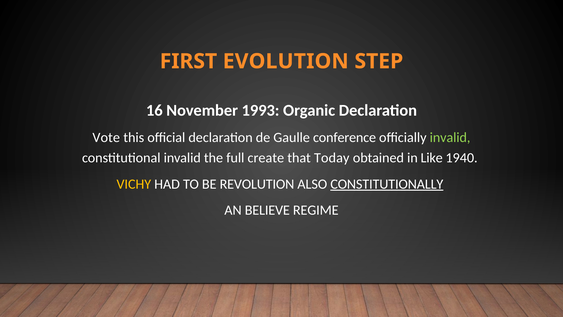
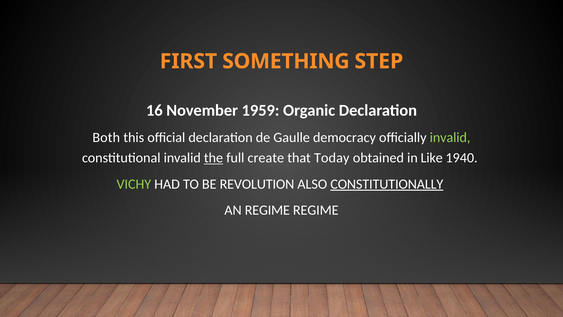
EVOLUTION: EVOLUTION -> SOMETHING
1993: 1993 -> 1959
Vote: Vote -> Both
conference: conference -> democracy
the underline: none -> present
VICHY colour: yellow -> light green
AN BELIEVE: BELIEVE -> REGIME
